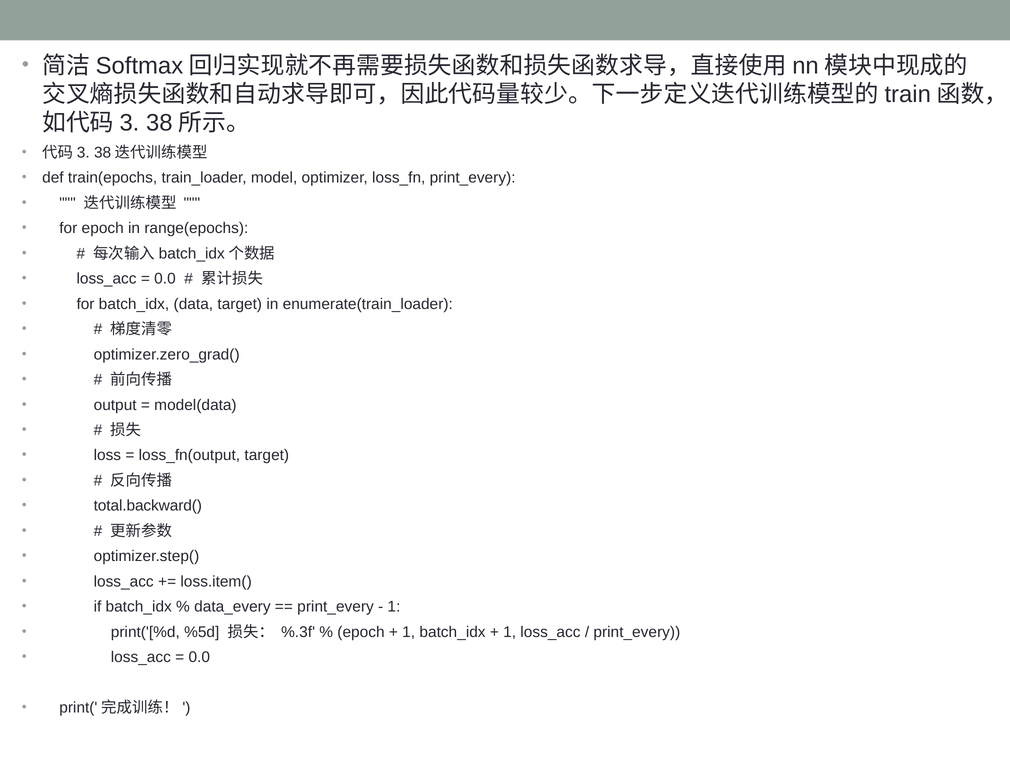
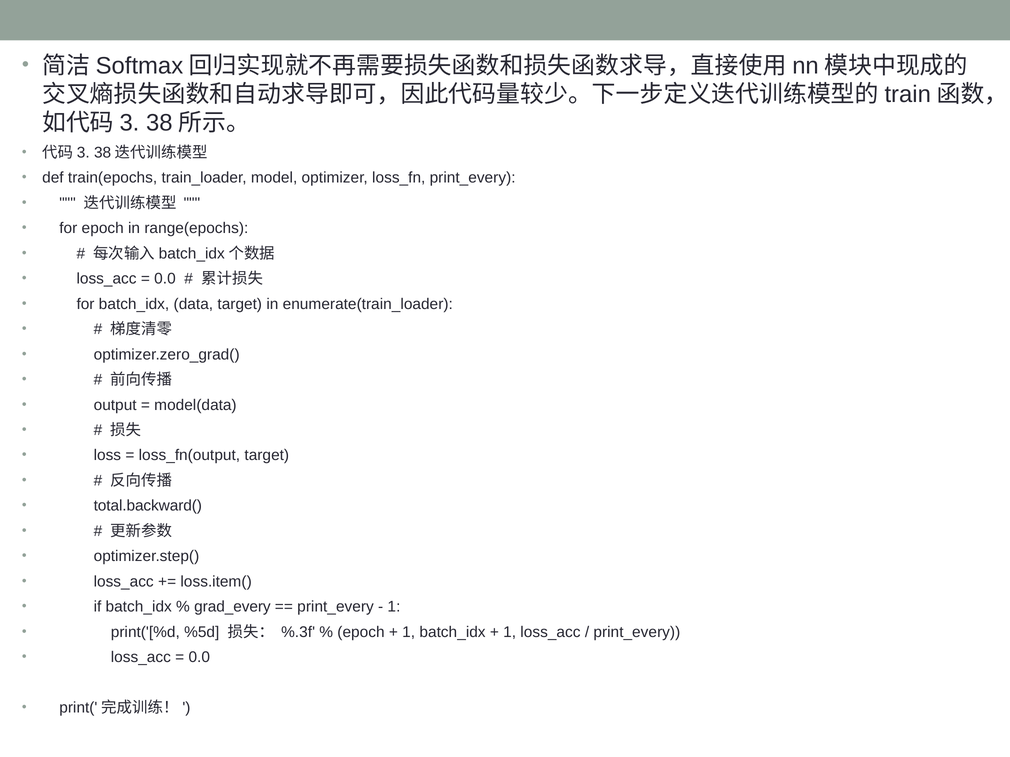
data_every: data_every -> grad_every
